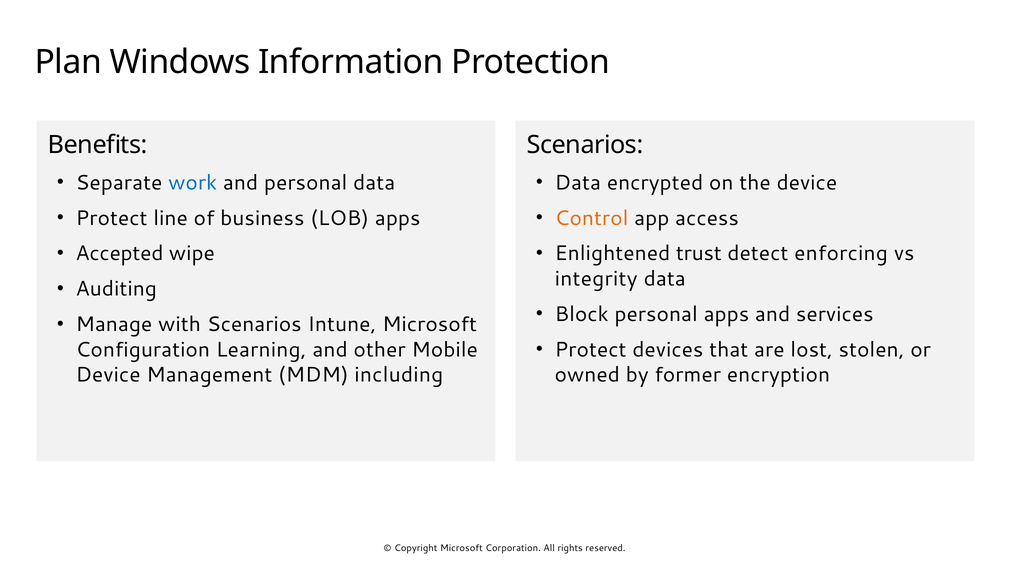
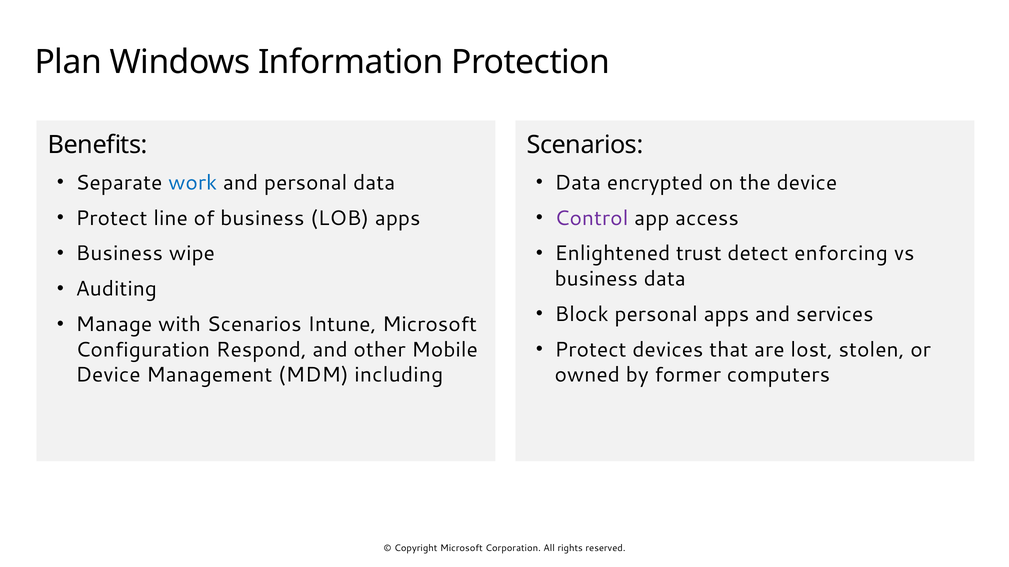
Control colour: orange -> purple
Accepted at (119, 254): Accepted -> Business
integrity at (596, 279): integrity -> business
Learning: Learning -> Respond
encryption: encryption -> computers
